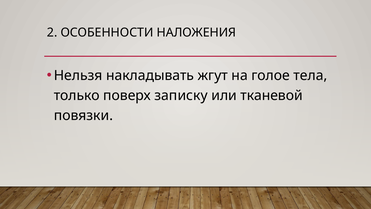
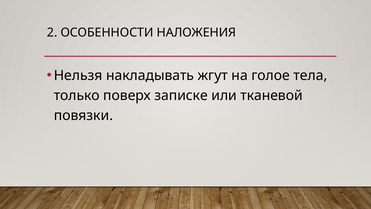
записку: записку -> записке
